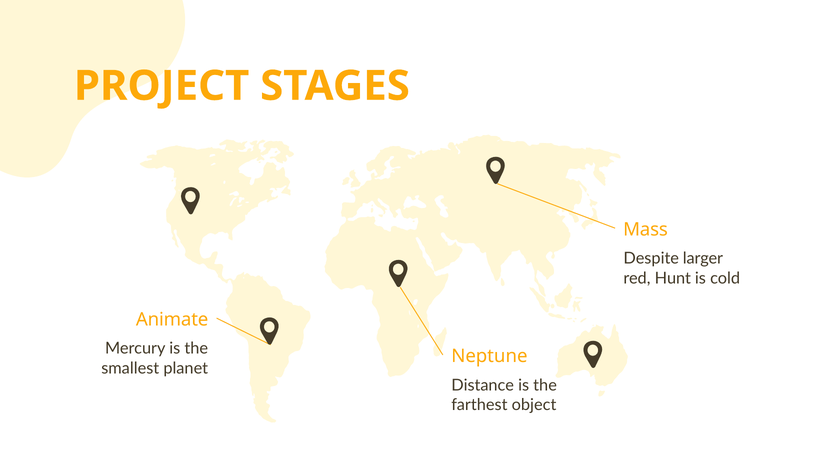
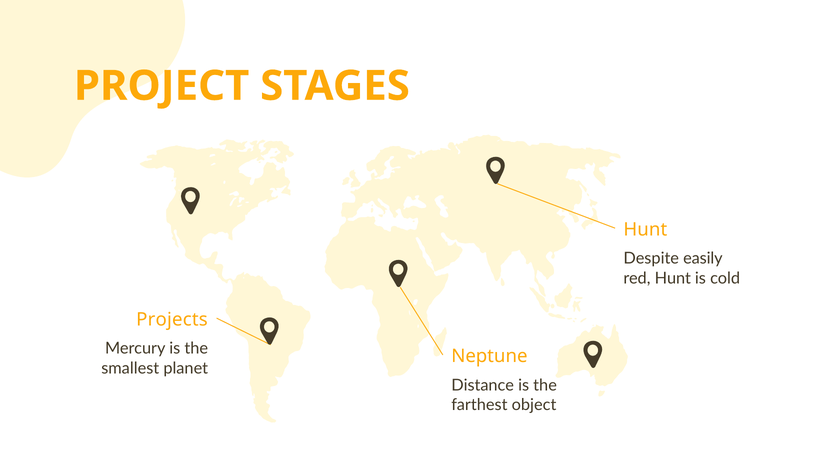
Mass at (645, 230): Mass -> Hunt
larger: larger -> easily
Animate: Animate -> Projects
